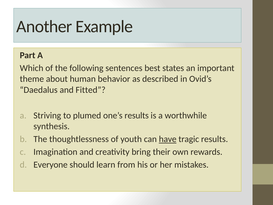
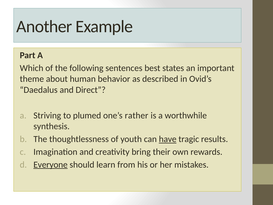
Fitted: Fitted -> Direct
one’s results: results -> rather
Everyone underline: none -> present
